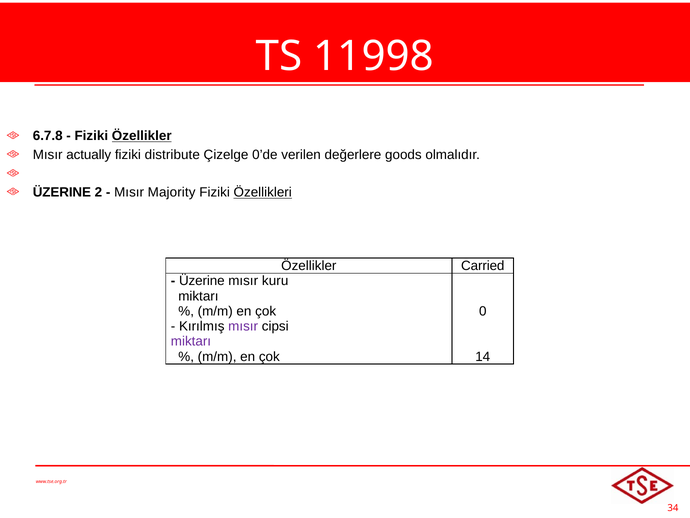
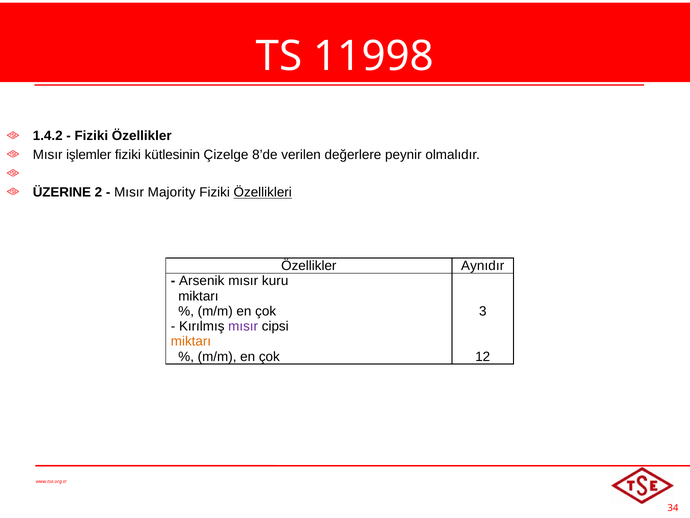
6.7.8: 6.7.8 -> 1.4.2
Özellikler at (142, 136) underline: present -> none
actually: actually -> işlemler
distribute: distribute -> kütlesinin
0’de: 0’de -> 8’de
goods: goods -> peynir
Carried: Carried -> Aynıdır
Üzerine at (202, 281): Üzerine -> Arsenik
0: 0 -> 3
miktarı at (191, 341) colour: purple -> orange
14: 14 -> 12
